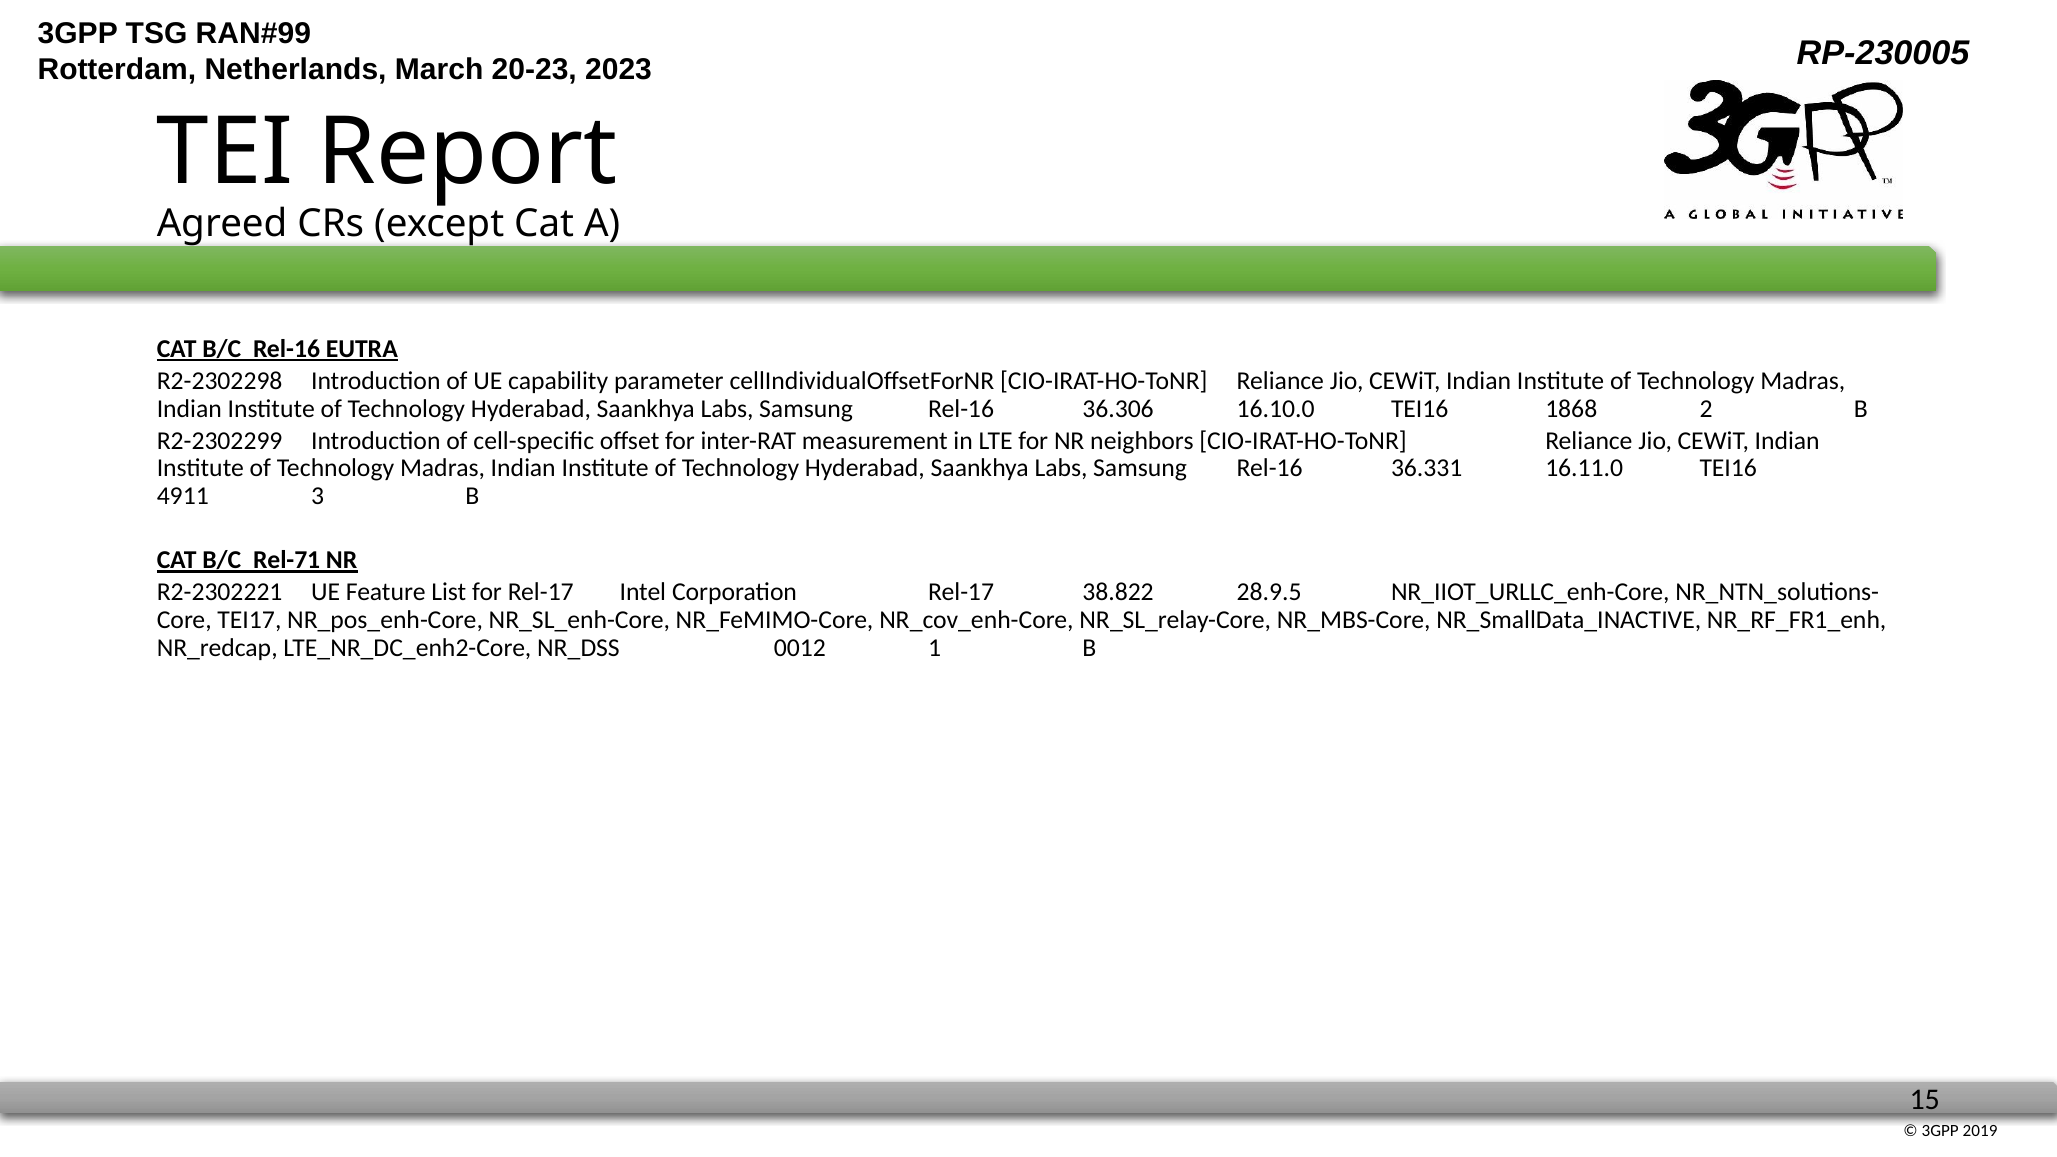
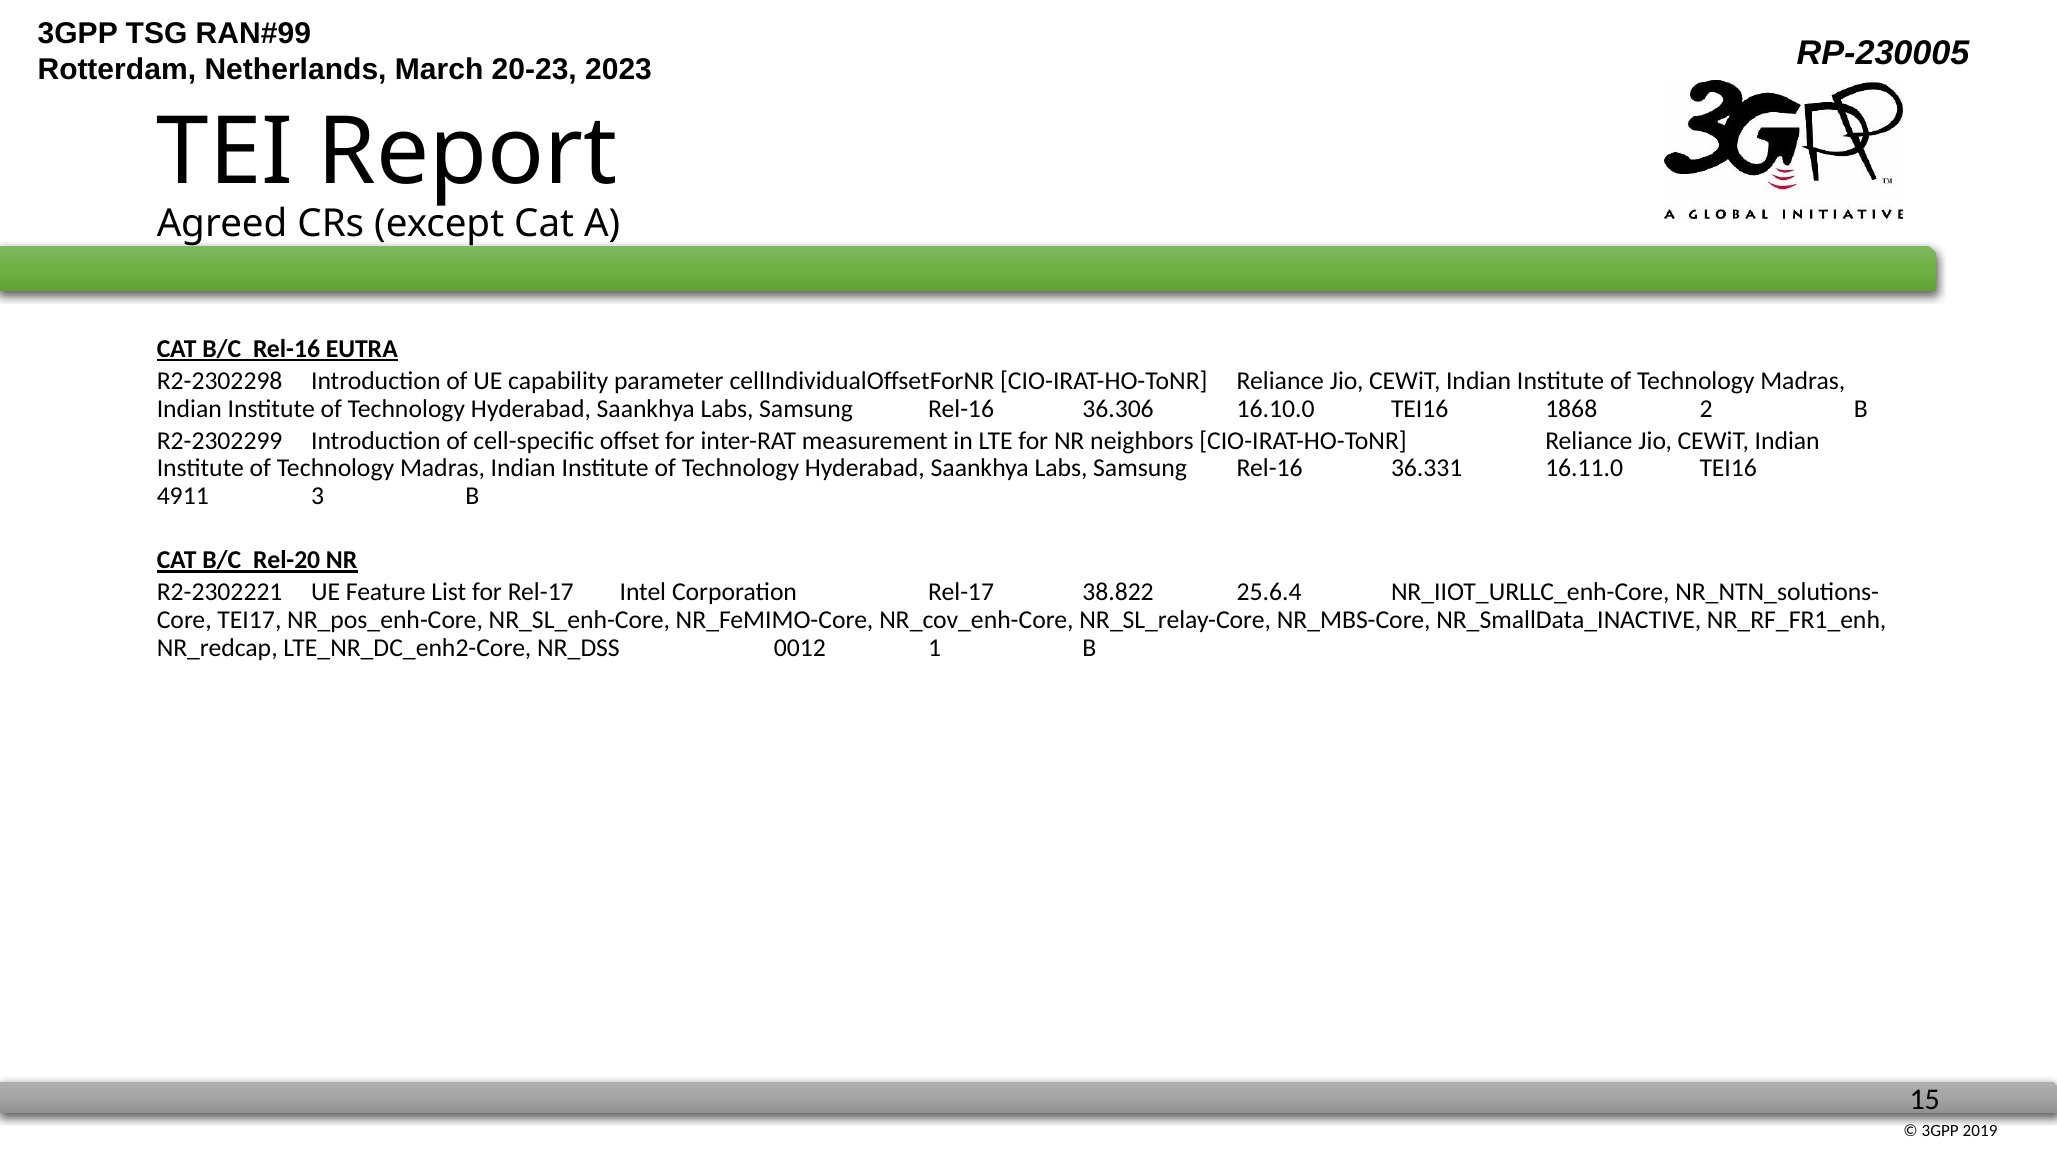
Rel-71: Rel-71 -> Rel-20
28.9.5: 28.9.5 -> 25.6.4
